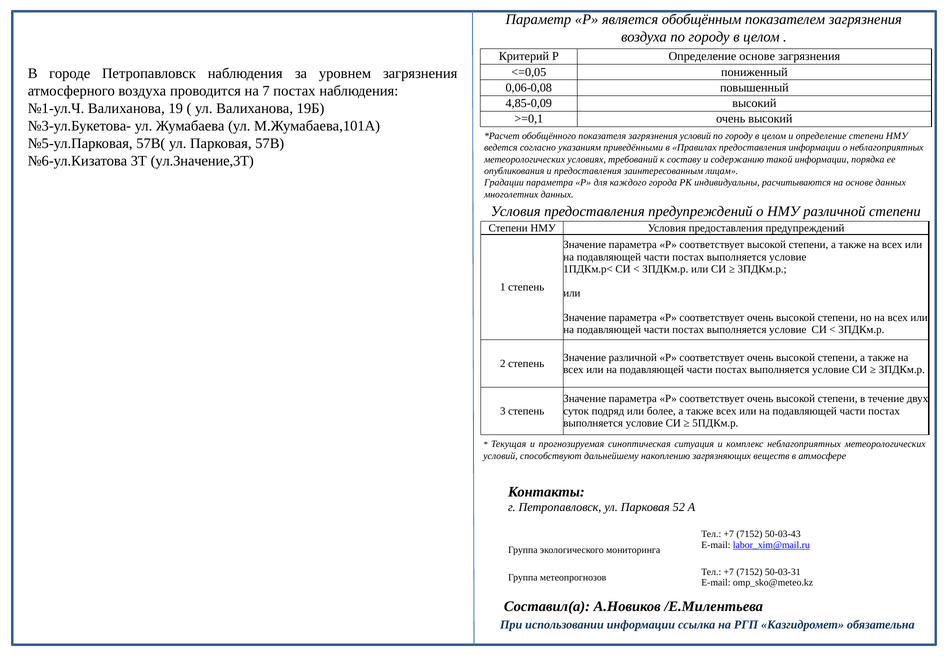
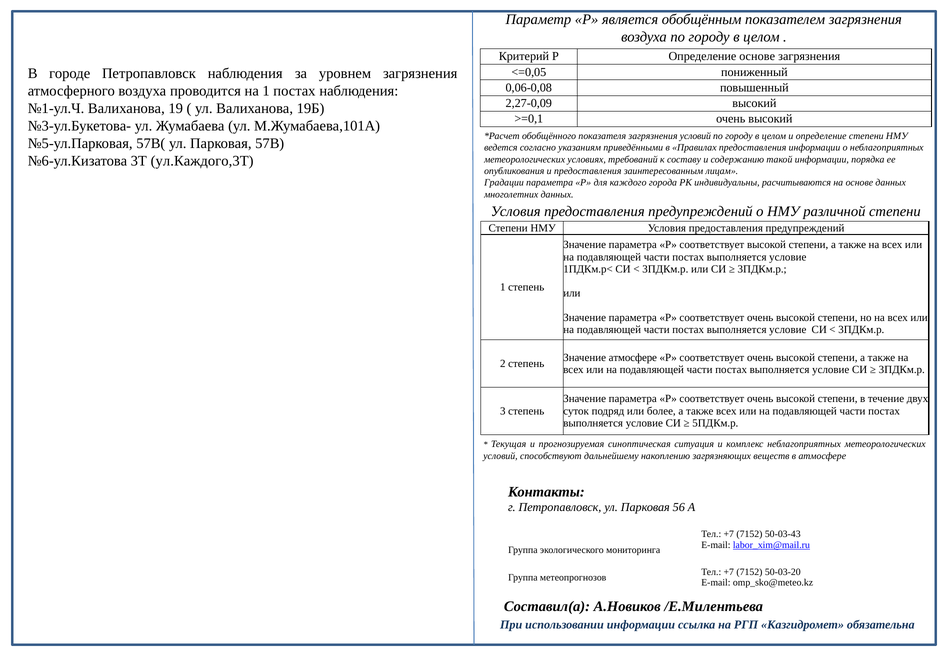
на 7: 7 -> 1
4,85-0,09: 4,85-0,09 -> 2,27-0,09
ул.Значение,3Т: ул.Значение,3Т -> ул.Каждого,3Т
Значение различной: различной -> атмосфере
52: 52 -> 56
50-03-31: 50-03-31 -> 50-03-20
